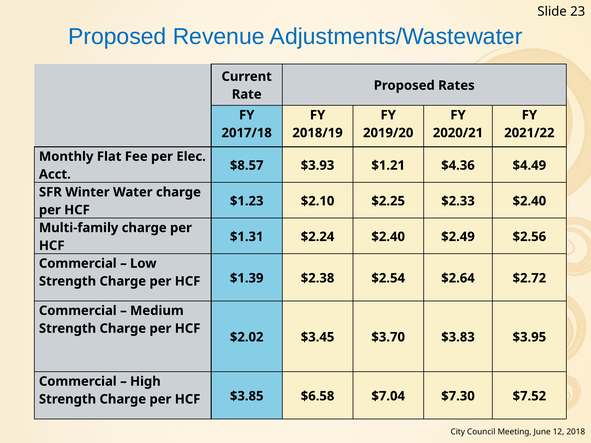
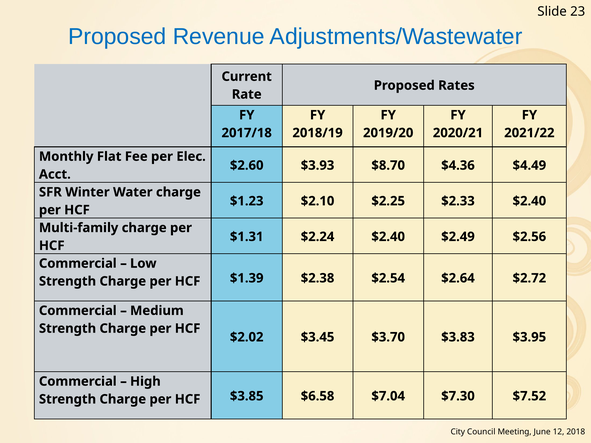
$8.57: $8.57 -> $2.60
$1.21: $1.21 -> $8.70
